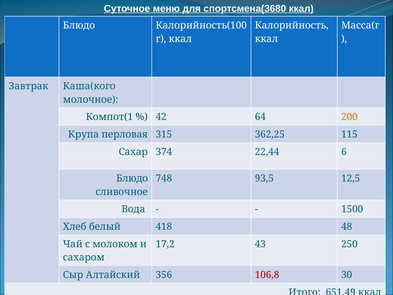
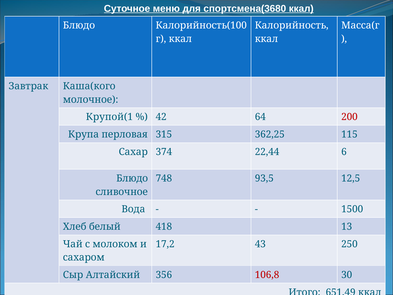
Компот(1: Компот(1 -> Крупой(1
200 colour: orange -> red
48: 48 -> 13
